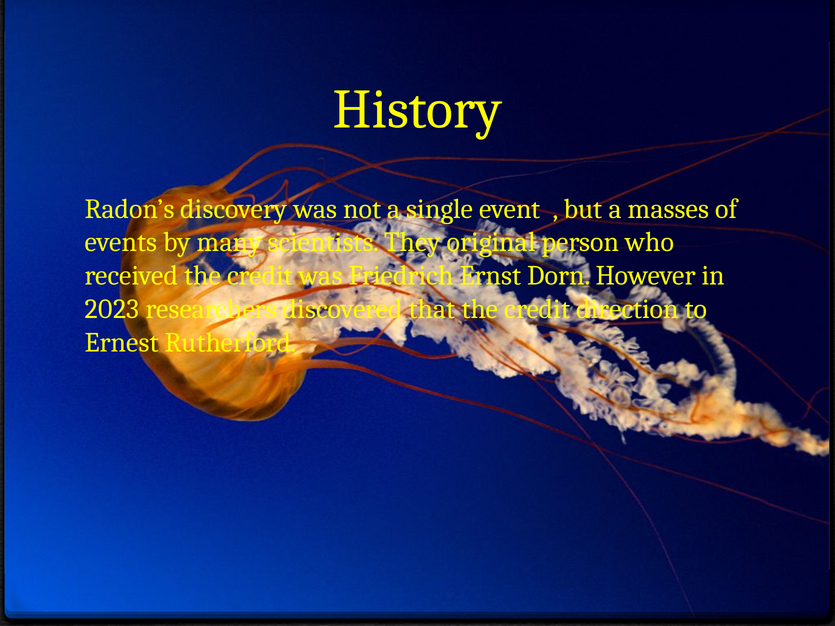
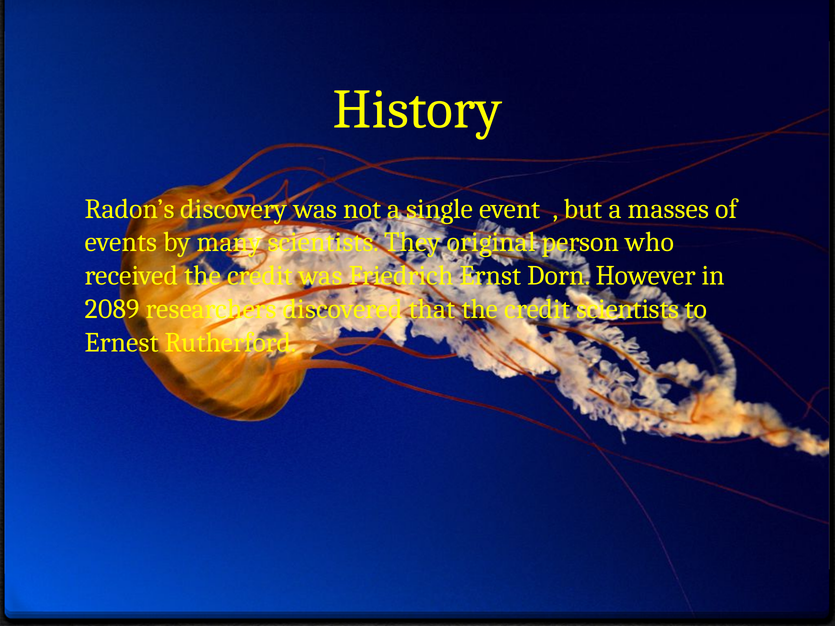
2023: 2023 -> 2089
credit direction: direction -> scientists
